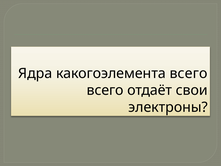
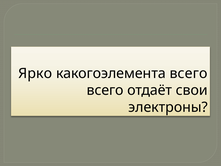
Ядра: Ядра -> Ярко
